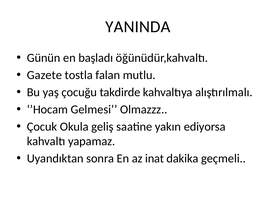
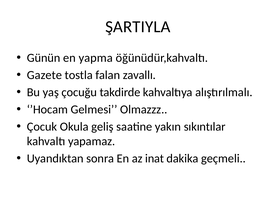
YANINDA: YANINDA -> ŞARTIYLA
başladı: başladı -> yapma
mutlu: mutlu -> zavallı
ediyorsa: ediyorsa -> sıkıntılar
